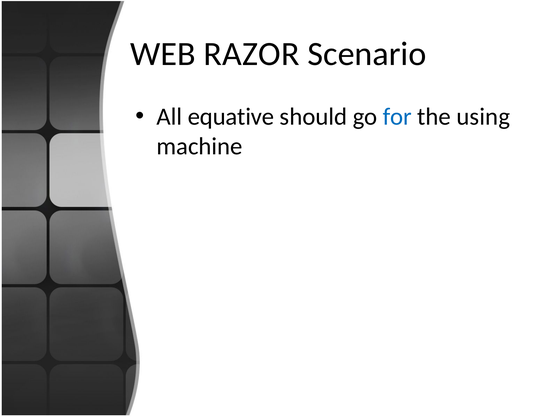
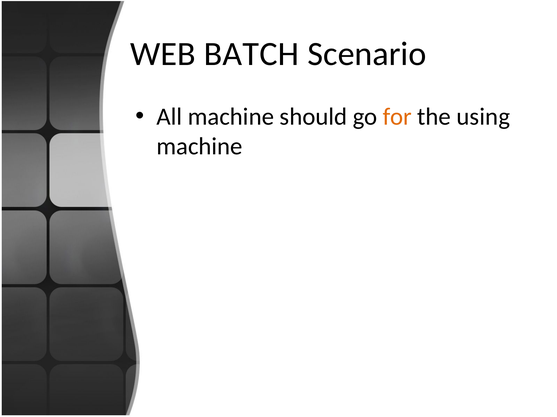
RAZOR: RAZOR -> BATCH
All equative: equative -> machine
for colour: blue -> orange
